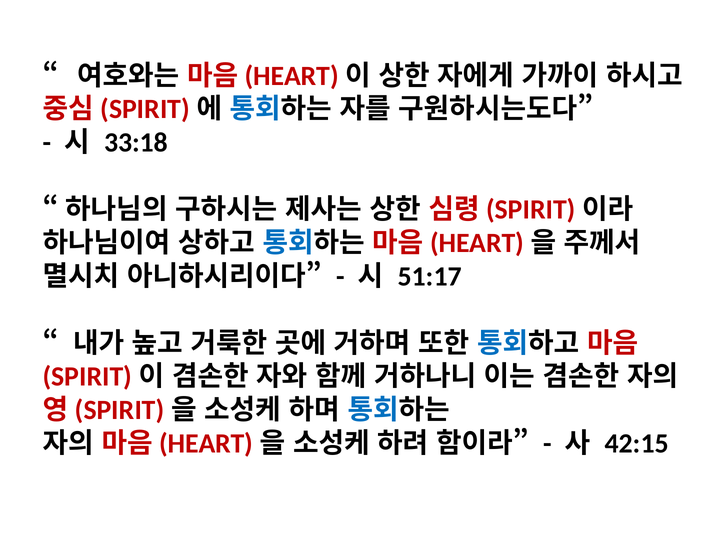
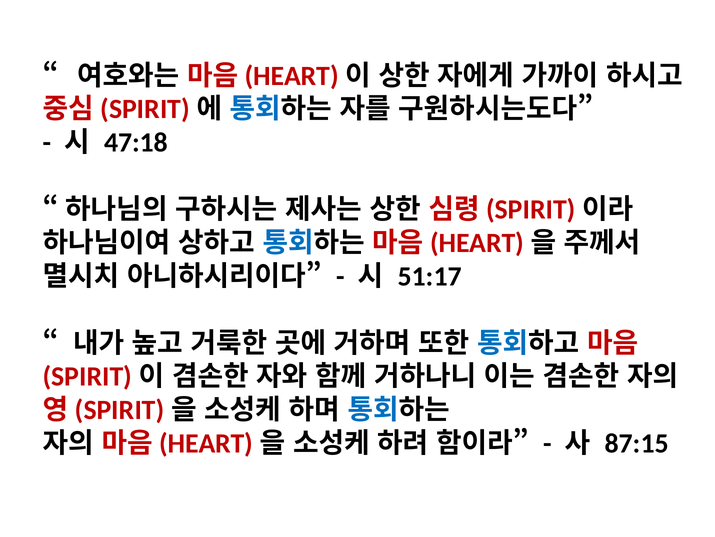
33:18: 33:18 -> 47:18
42:15: 42:15 -> 87:15
